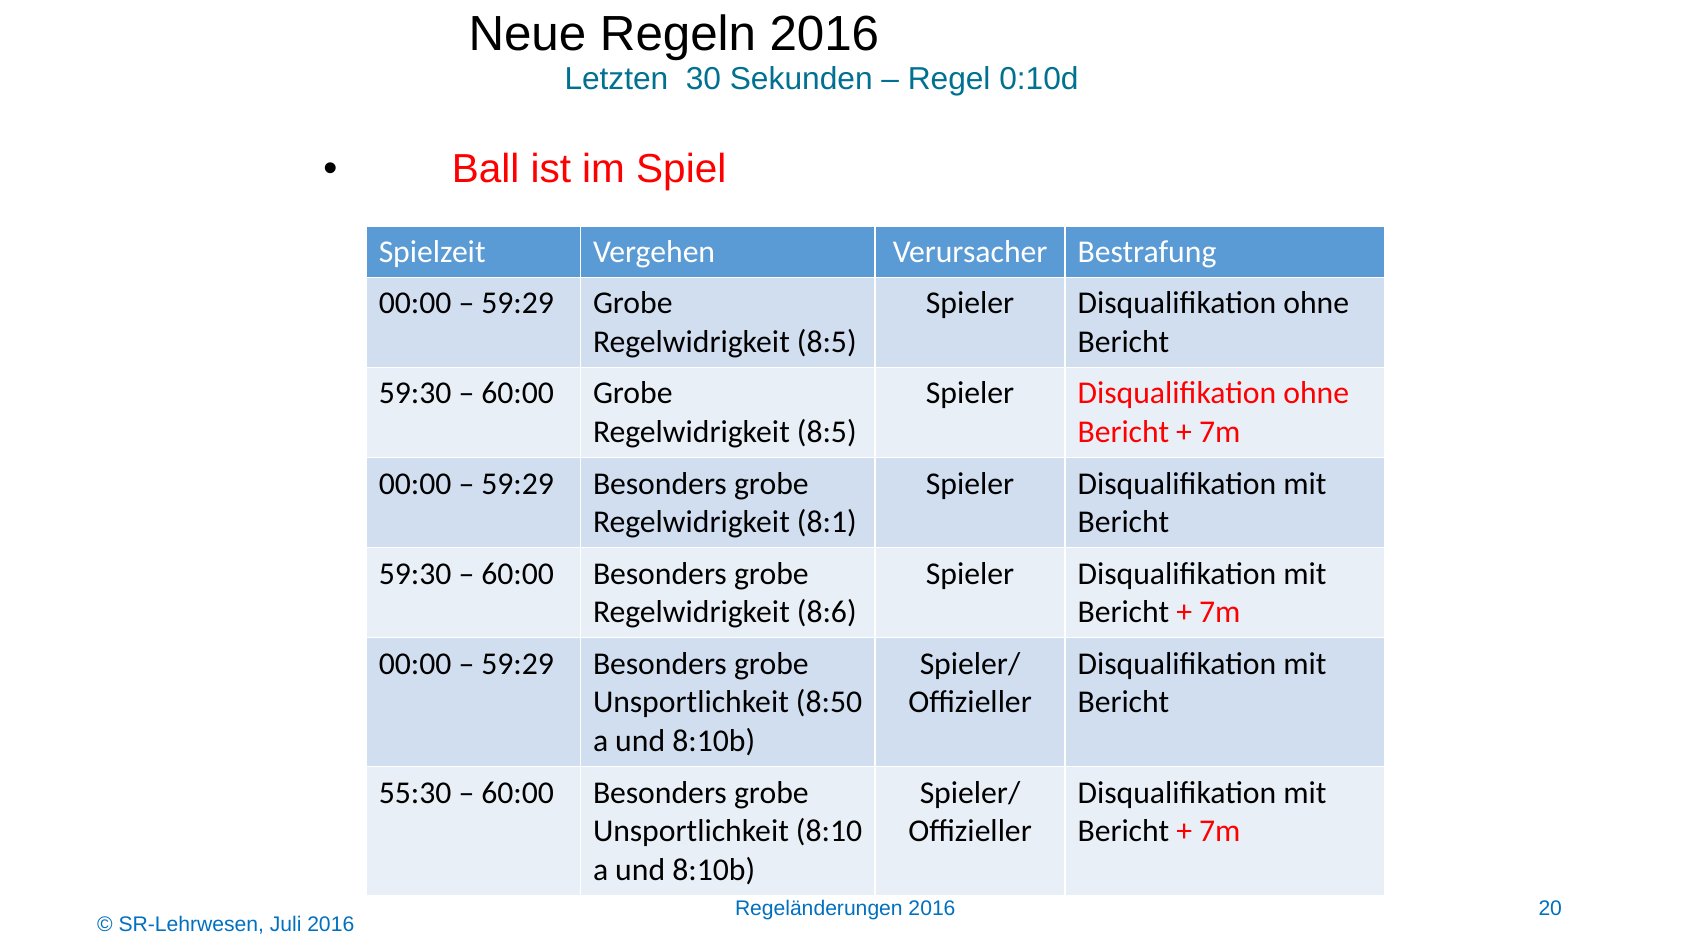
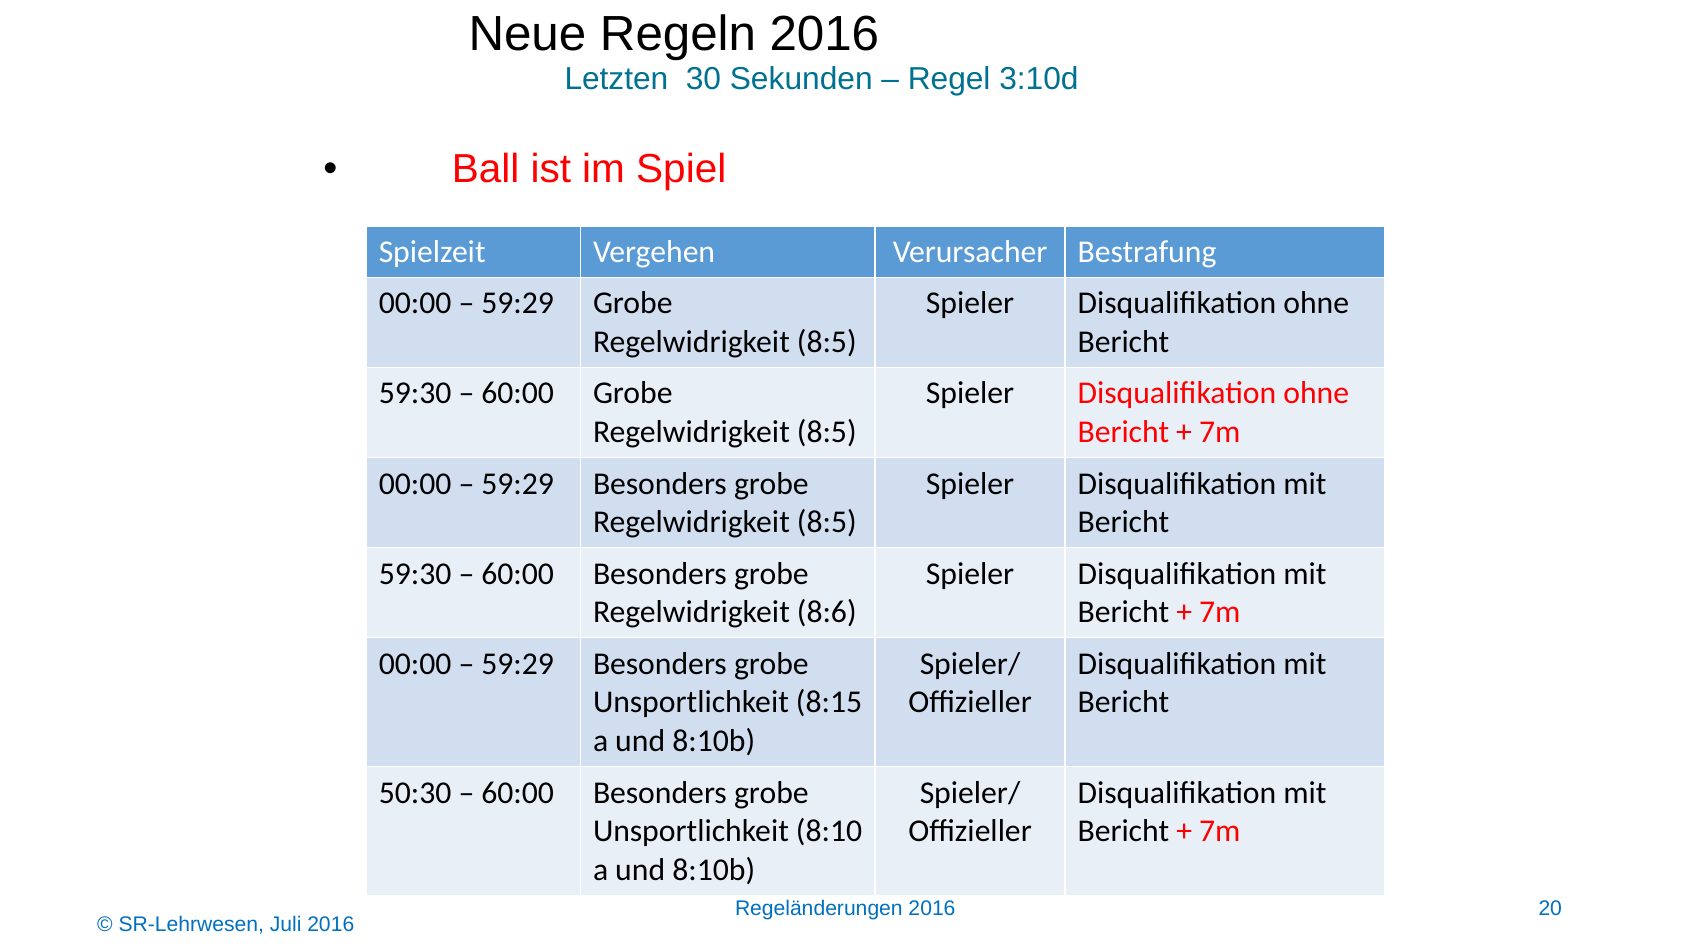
0:10d: 0:10d -> 3:10d
8:1 at (827, 522): 8:1 -> 8:5
8:50: 8:50 -> 8:15
55:30: 55:30 -> 50:30
